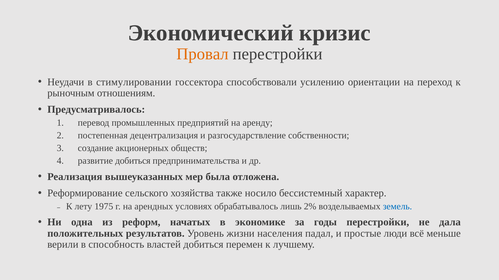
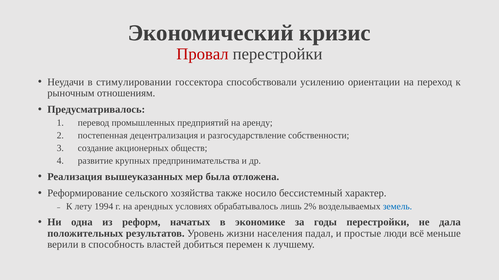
Провал colour: orange -> red
развитие добиться: добиться -> крупных
1975: 1975 -> 1994
